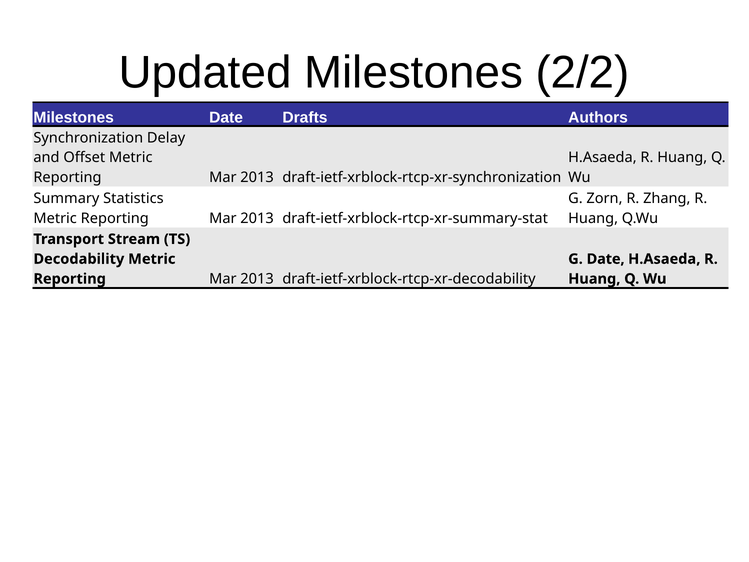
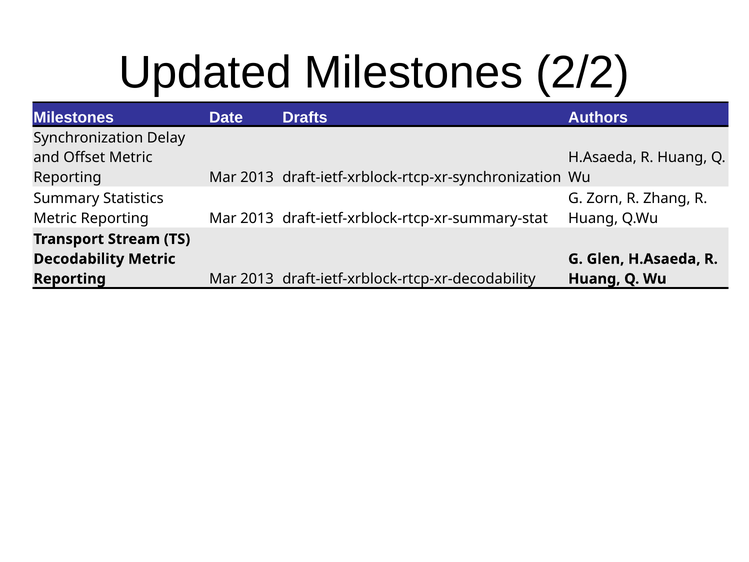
G Date: Date -> Glen
